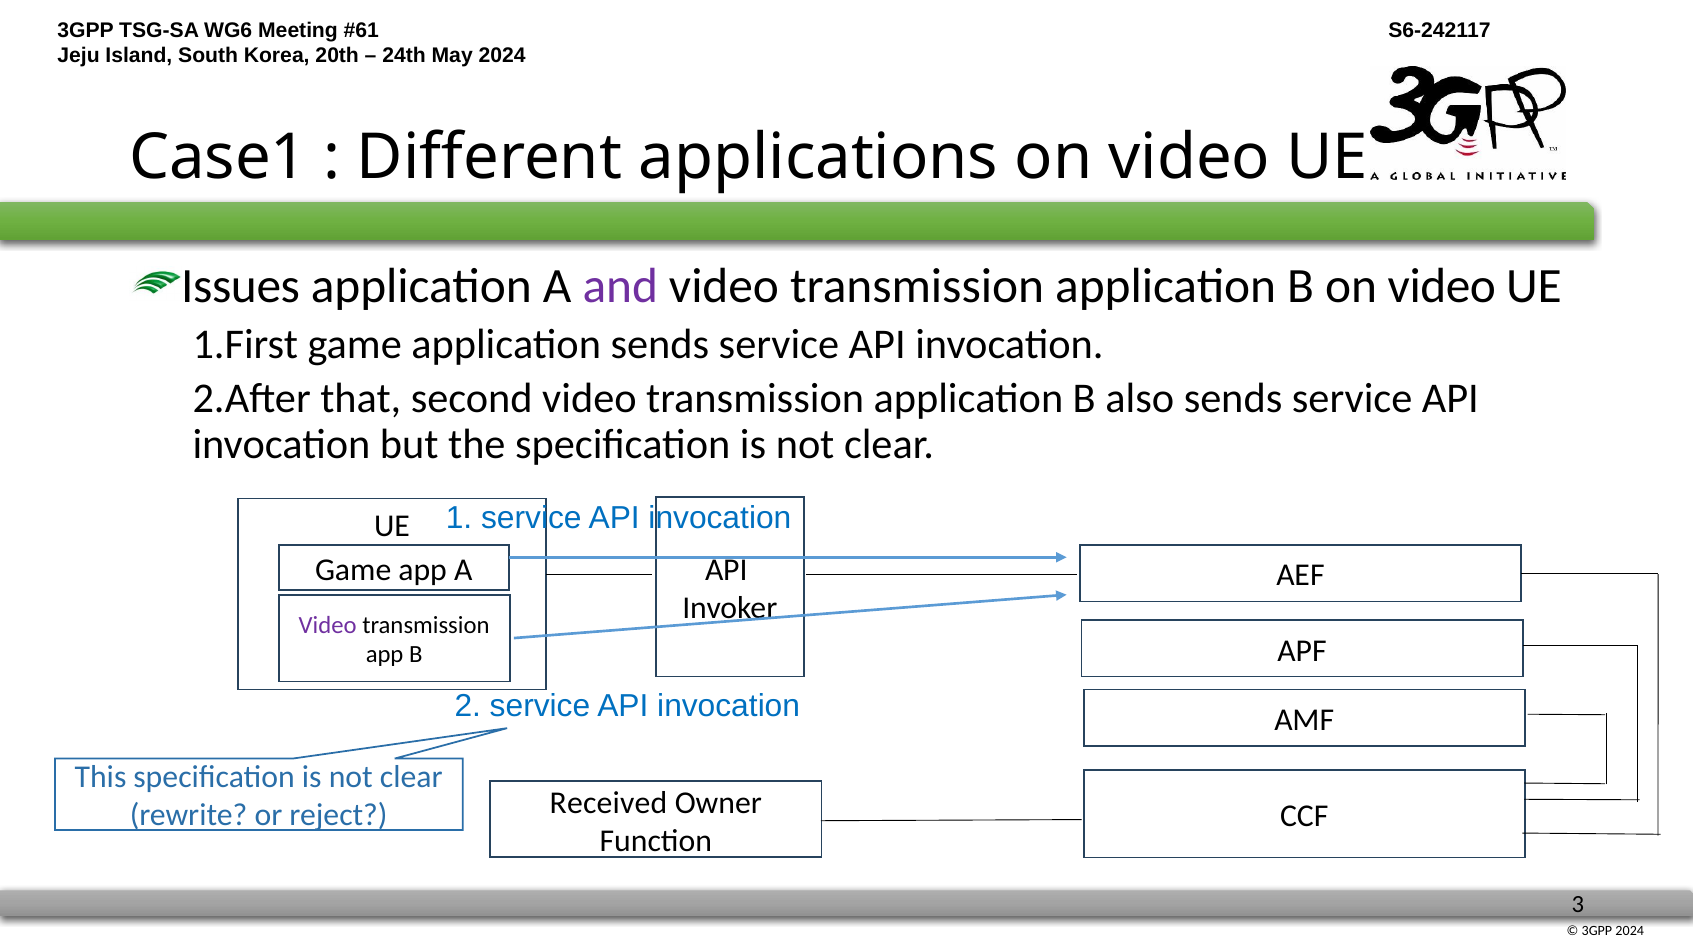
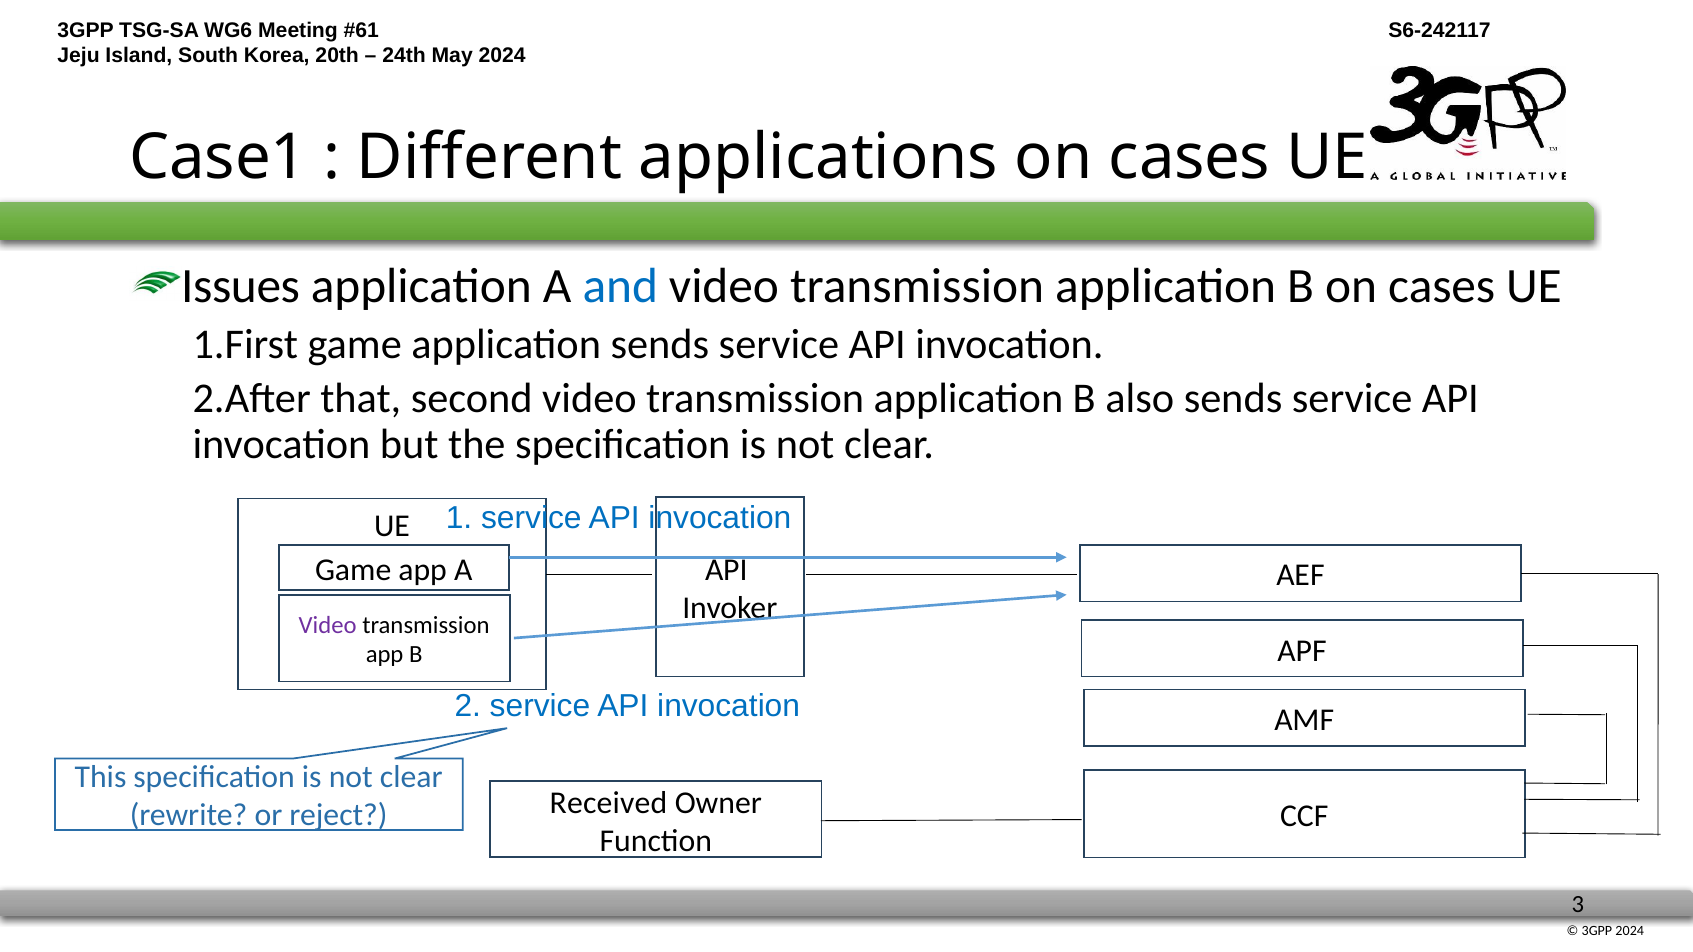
applications on video: video -> cases
and colour: purple -> blue
B on video: video -> cases
